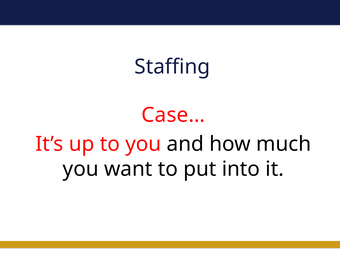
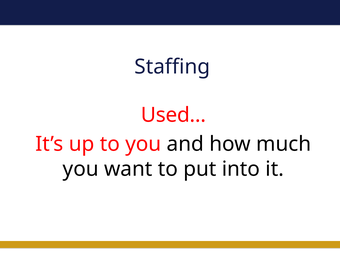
Case…: Case… -> Used…
